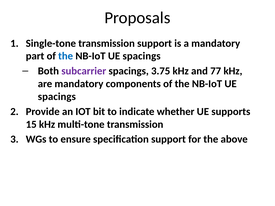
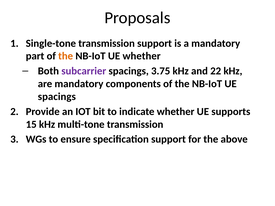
the at (66, 56) colour: blue -> orange
spacings at (142, 56): spacings -> whether
77: 77 -> 22
